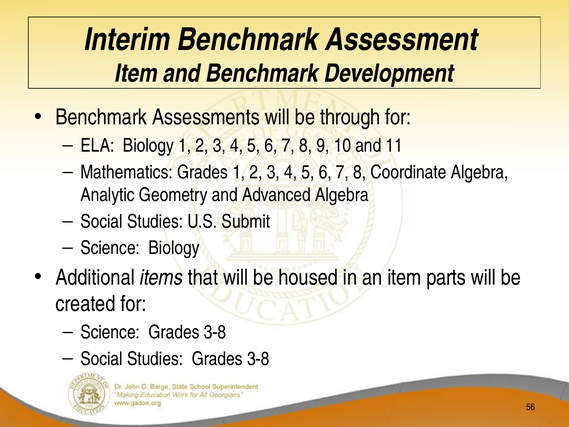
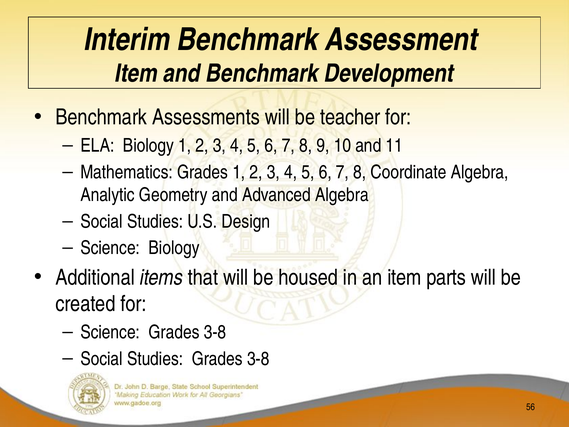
through: through -> teacher
Submit: Submit -> Design
